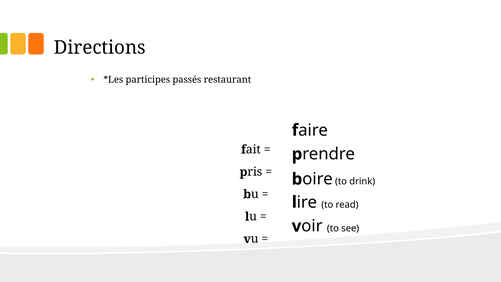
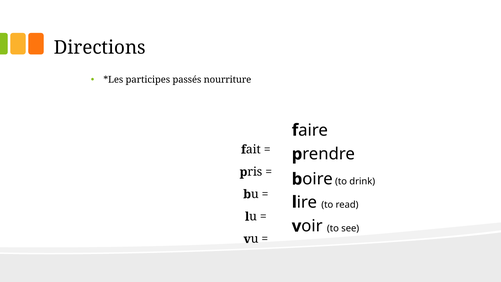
restaurant: restaurant -> nourriture
